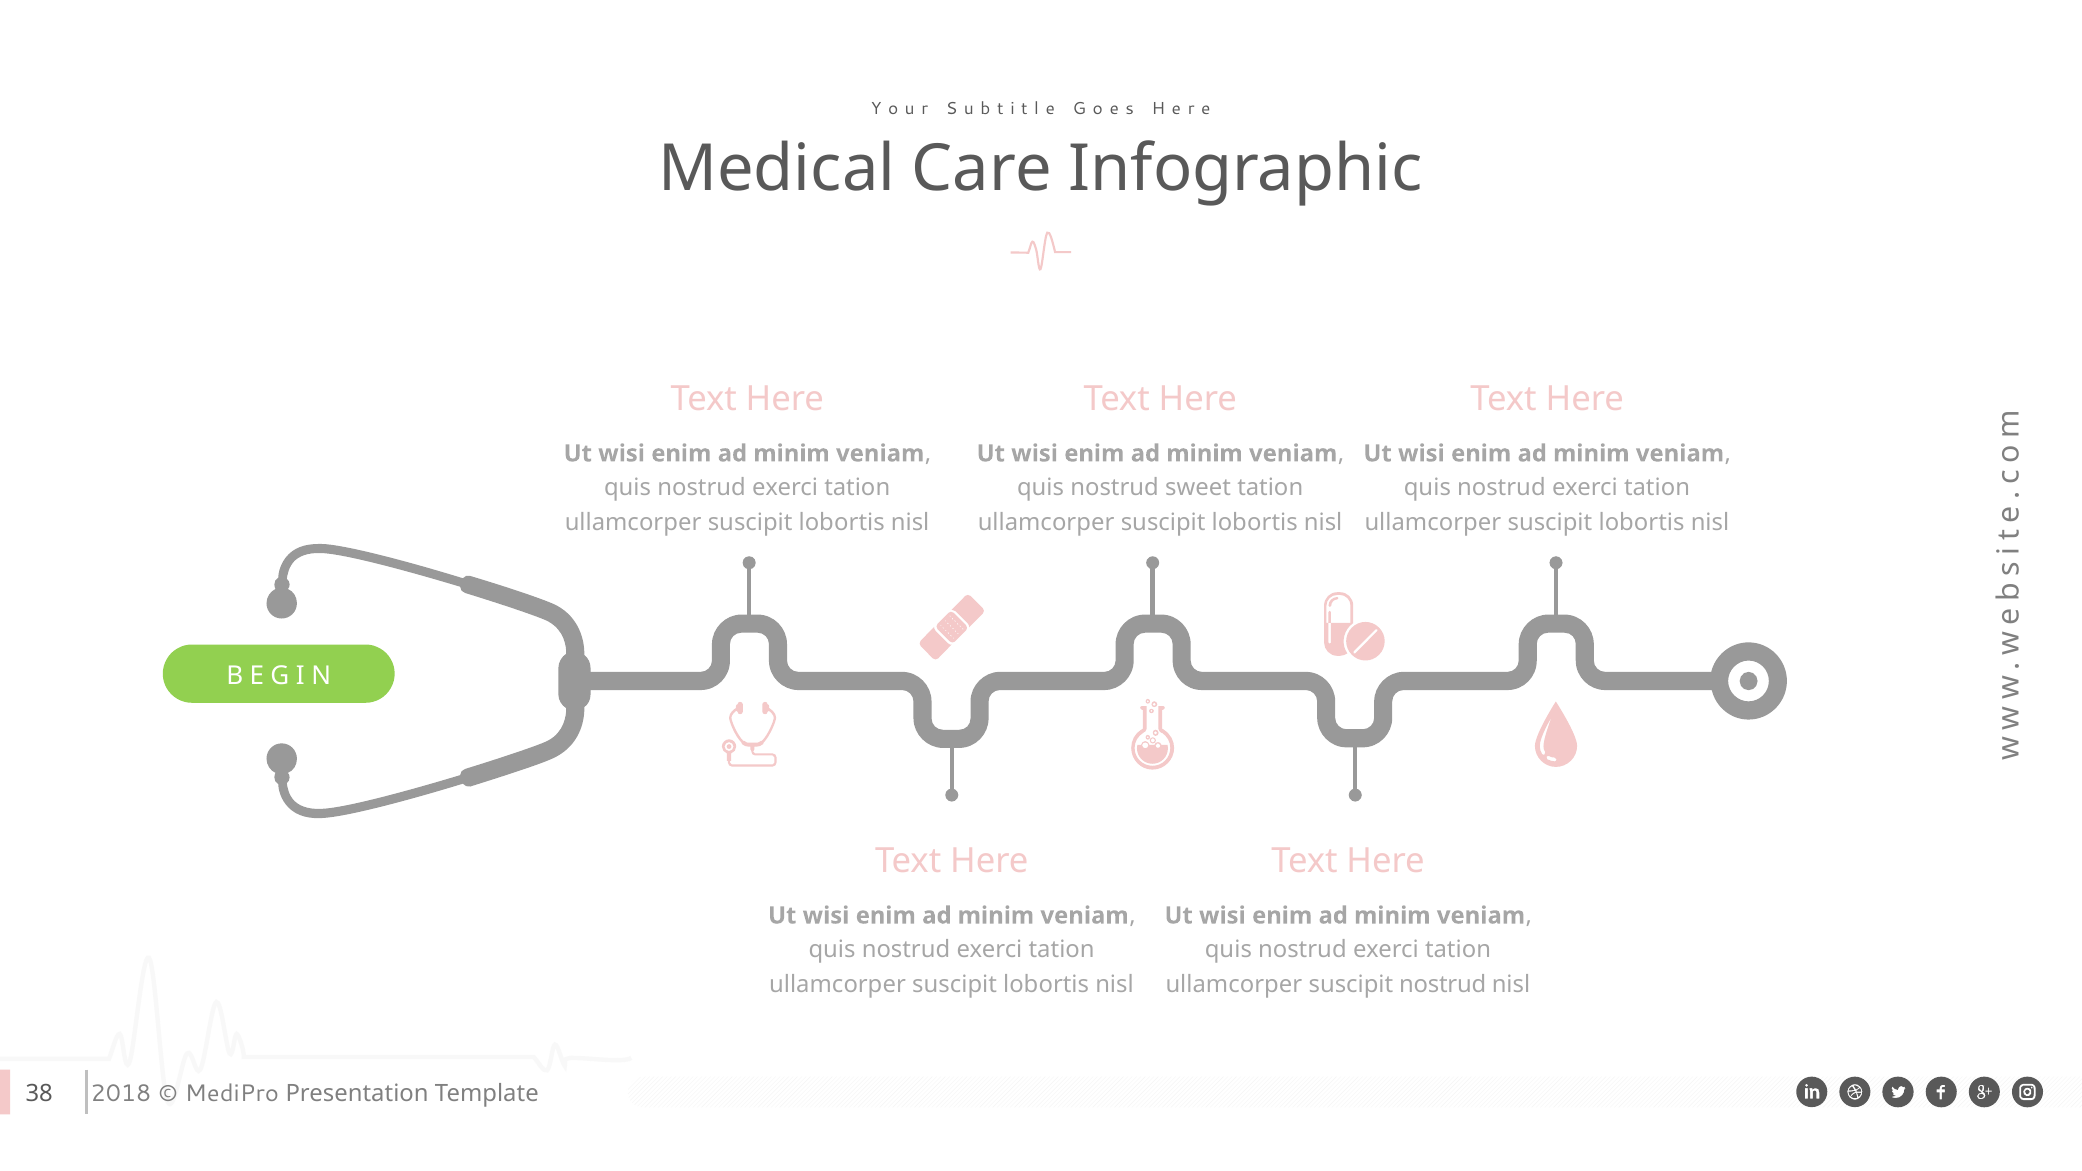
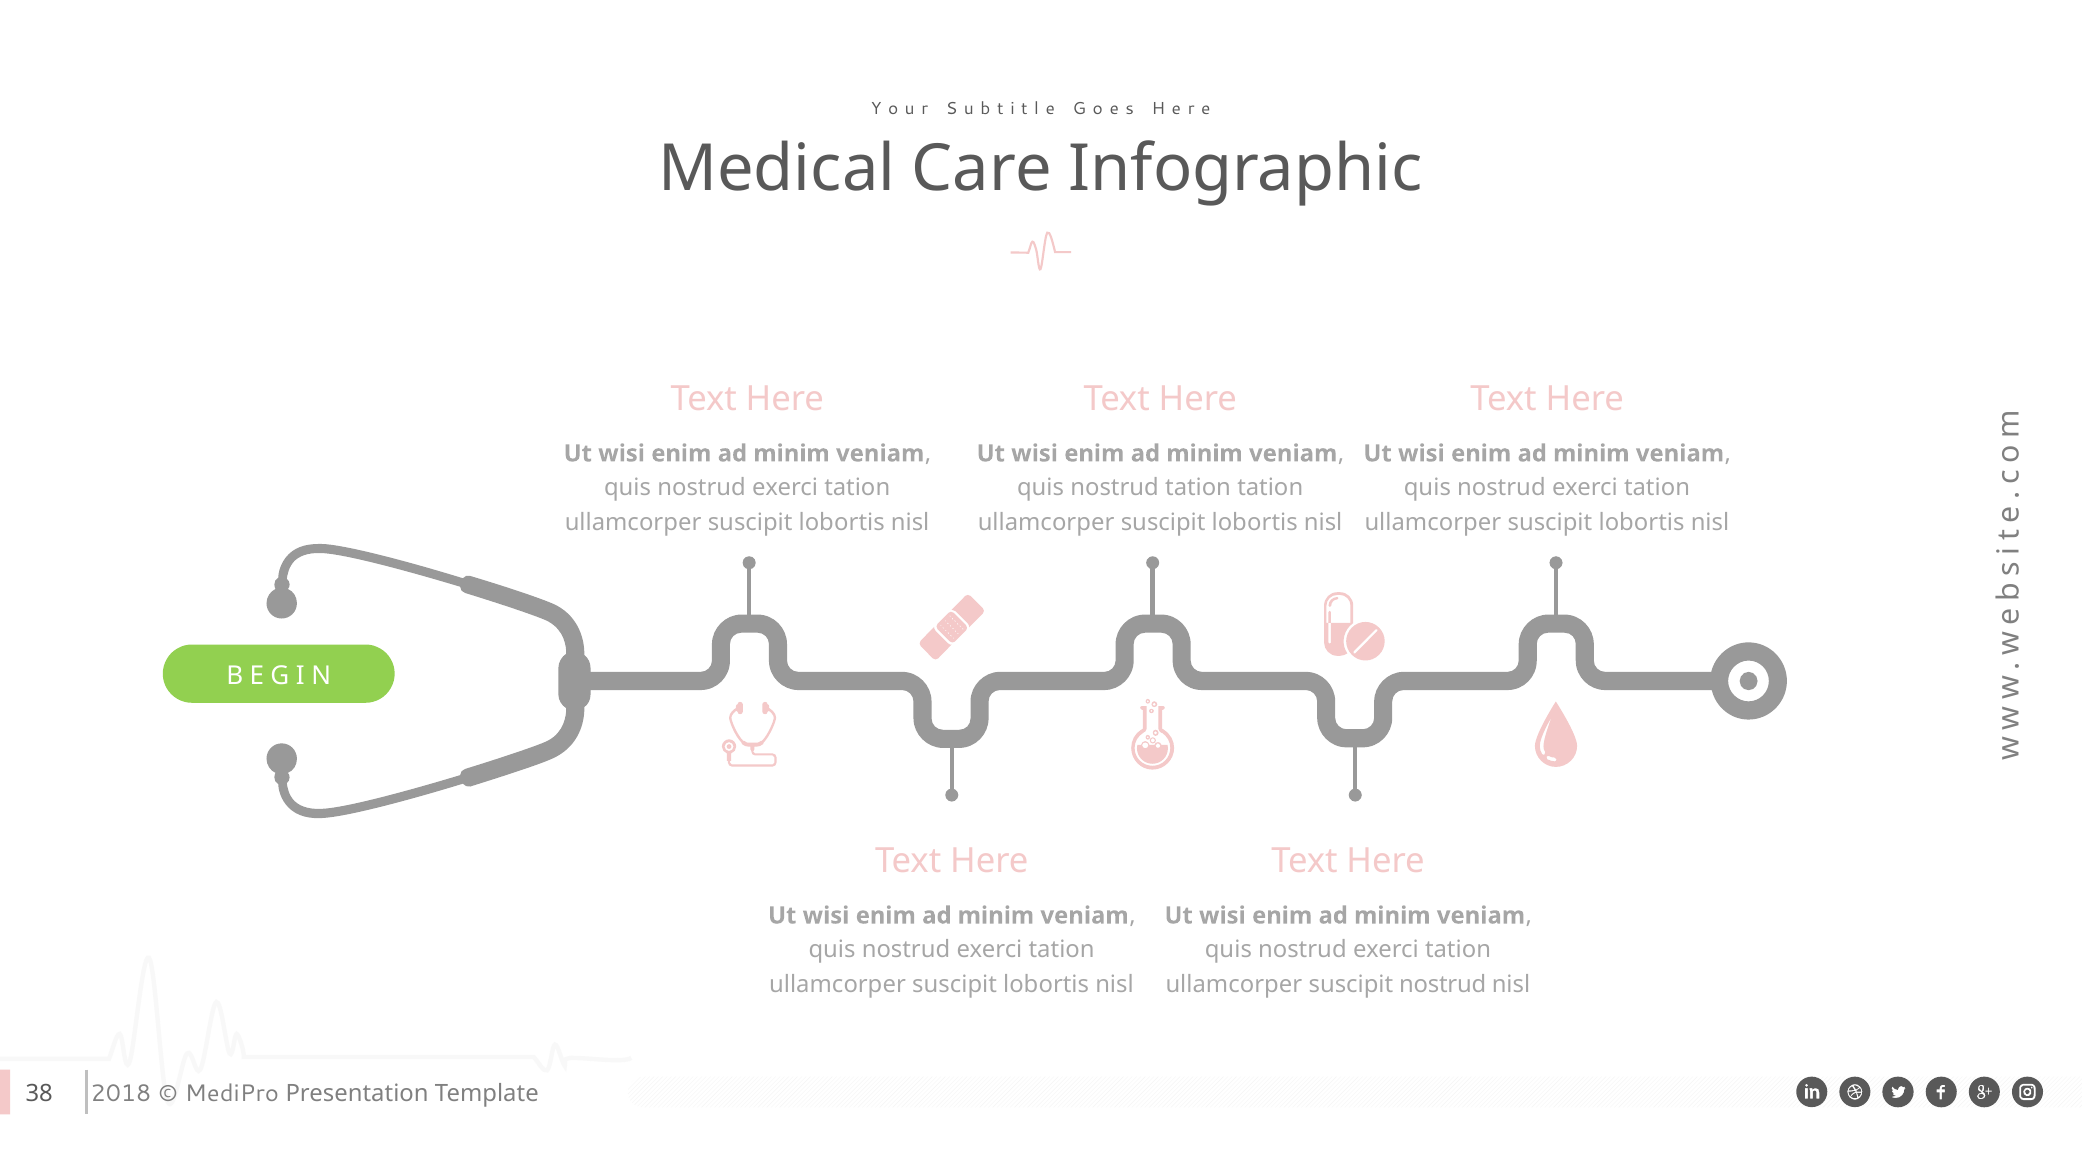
nostrud sweet: sweet -> tation
